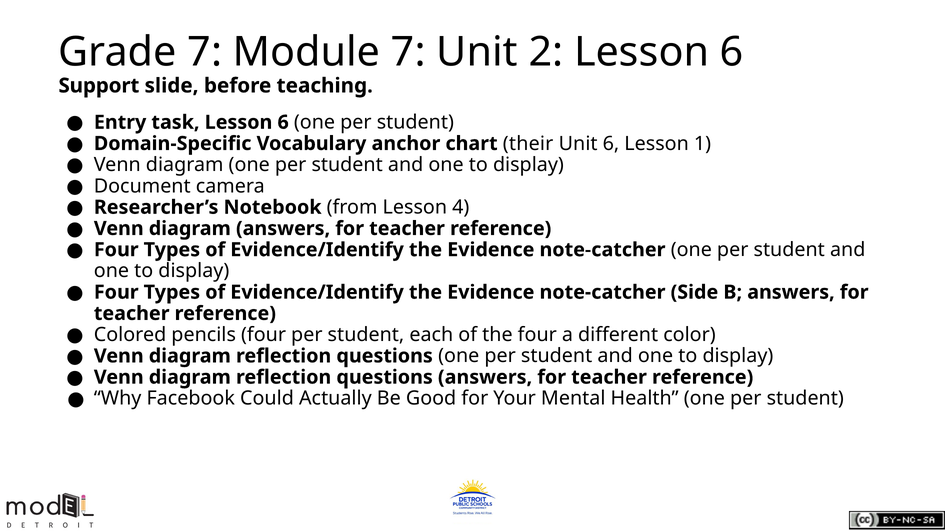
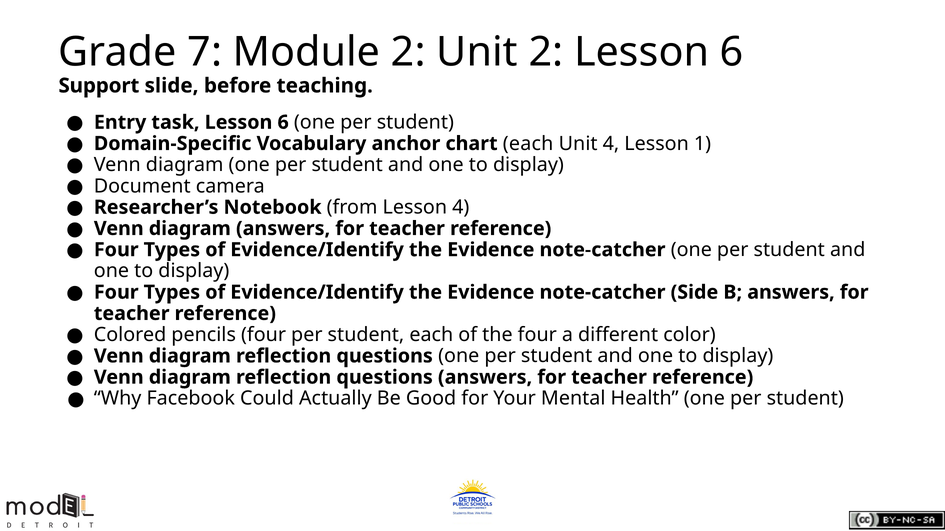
Module 7: 7 -> 2
chart their: their -> each
Unit 6: 6 -> 4
